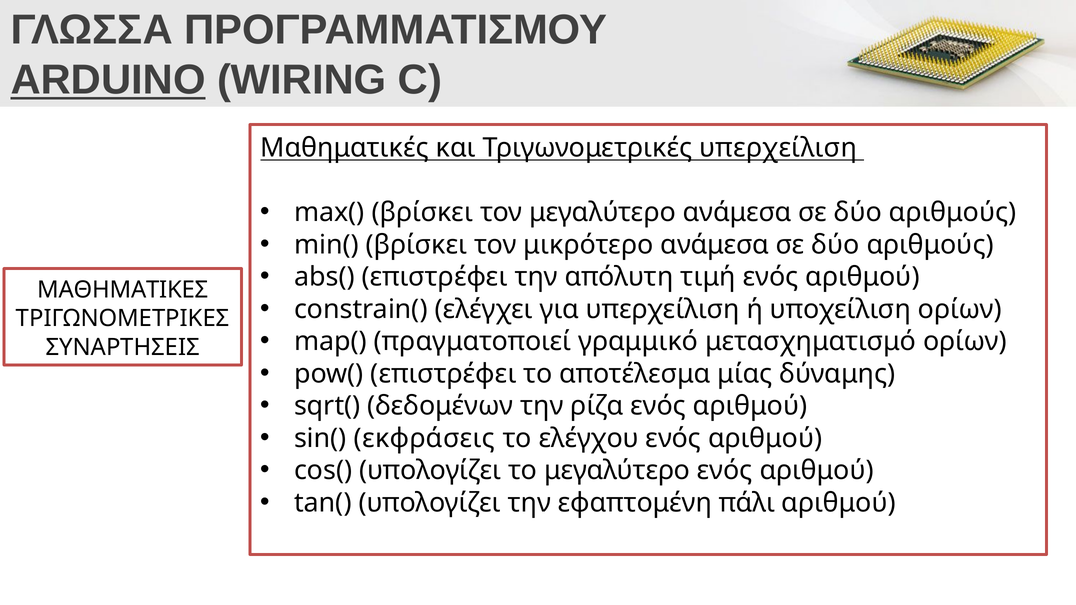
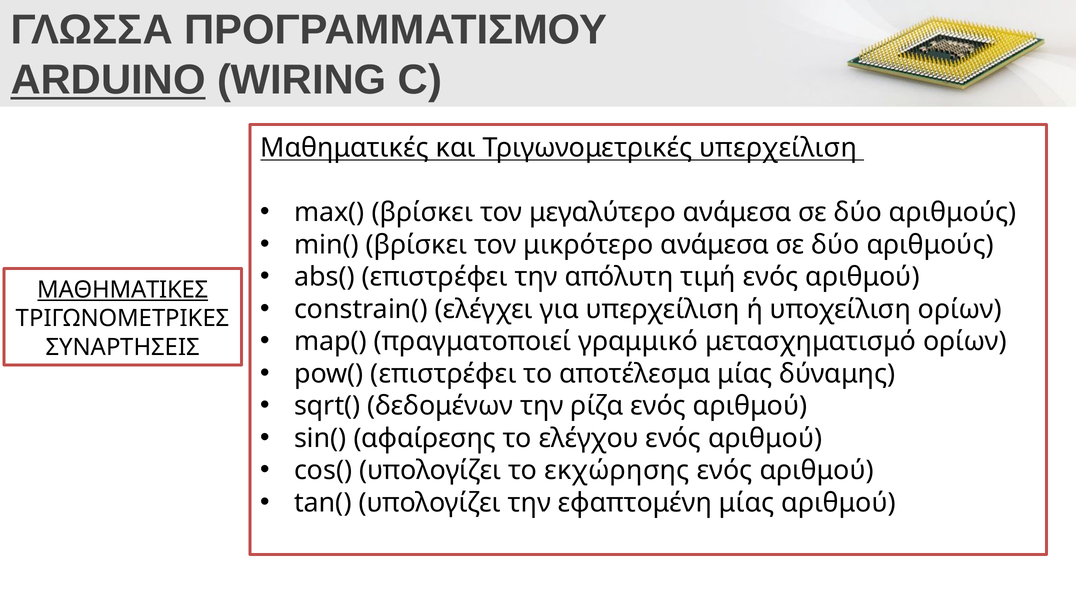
ΜΑΘΗΜΑΤΙΚΕΣ underline: none -> present
εκφράσεις: εκφράσεις -> αφαίρεσης
το μεγαλύτερο: μεγαλύτερο -> εκχώρησης
εφαπτομένη πάλι: πάλι -> μίας
